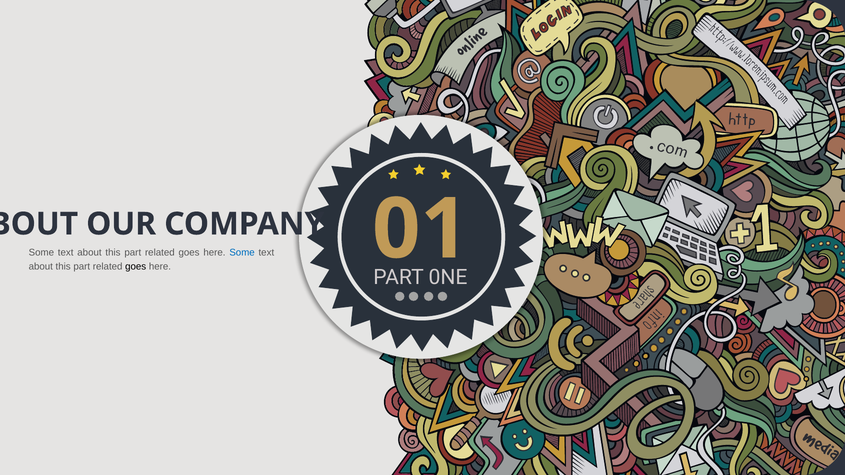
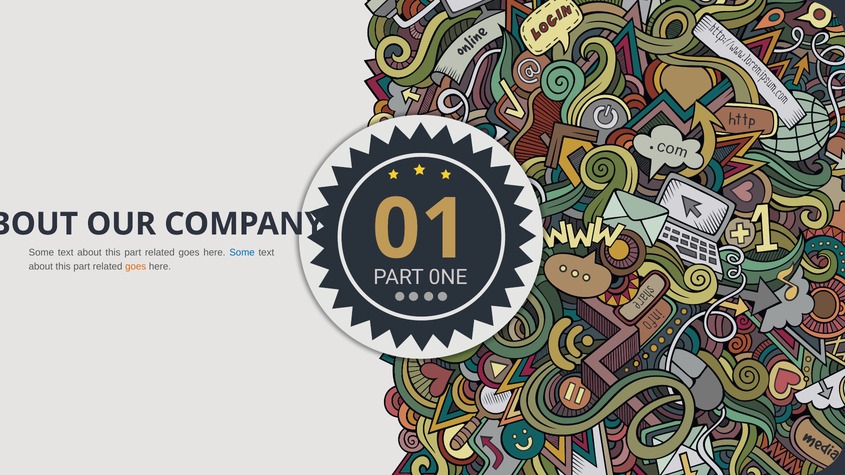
goes at (136, 267) colour: black -> orange
